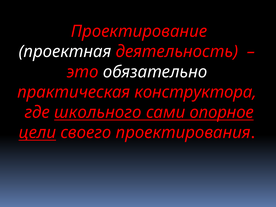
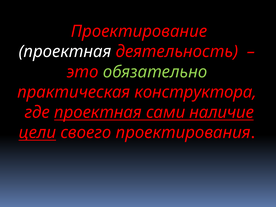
обязательно colour: white -> light green
где школьного: школьного -> проектная
опорное: опорное -> наличие
